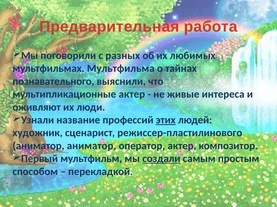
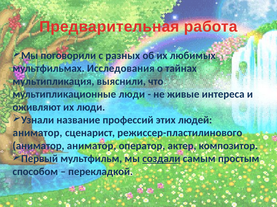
Мультфильма: Мультфильма -> Исследования
познавательного: познавательного -> мультипликация
мультипликационные актер: актер -> люди
этих underline: present -> none
художник at (38, 133): художник -> аниматор
